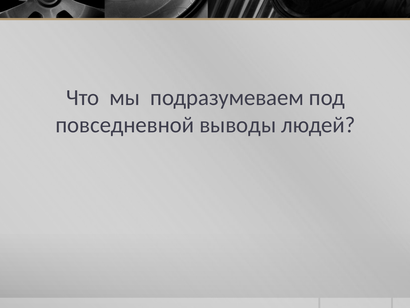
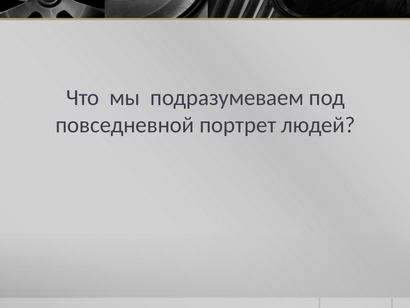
выводы: выводы -> портрет
